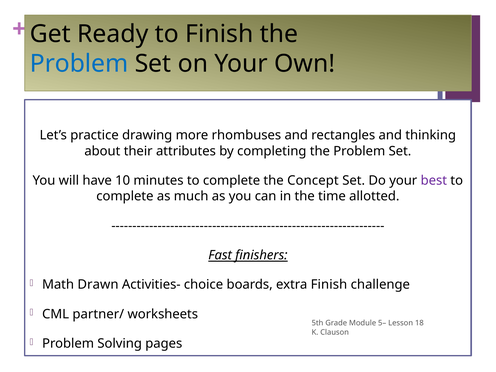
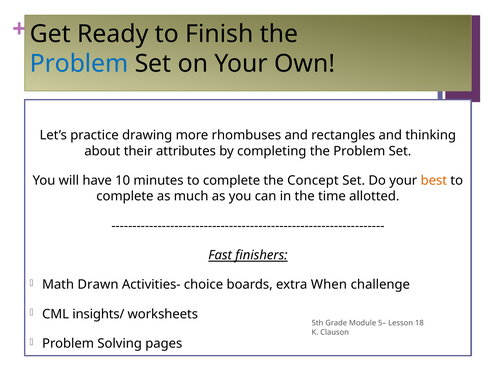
best colour: purple -> orange
extra Finish: Finish -> When
partner/: partner/ -> insights/
